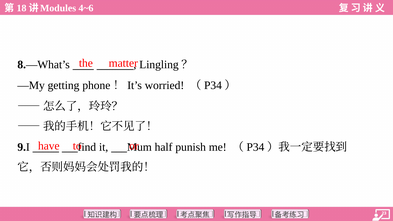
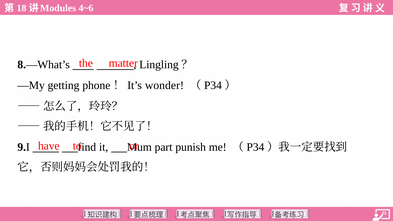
worried: worried -> wonder
half: half -> part
